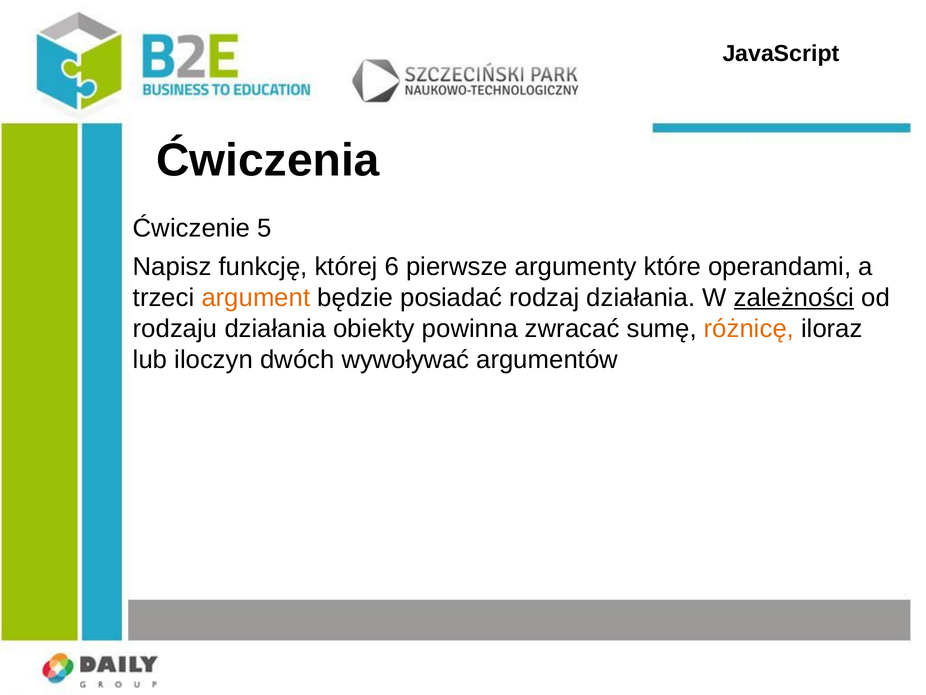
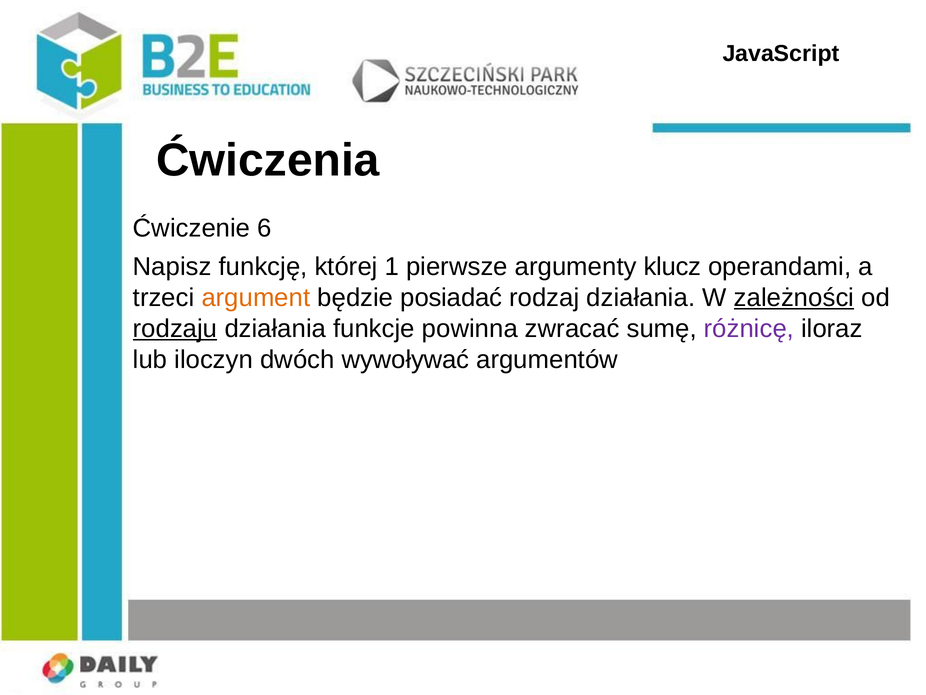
5: 5 -> 6
6: 6 -> 1
które: które -> klucz
rodzaju underline: none -> present
obiekty: obiekty -> funkcje
różnicę colour: orange -> purple
